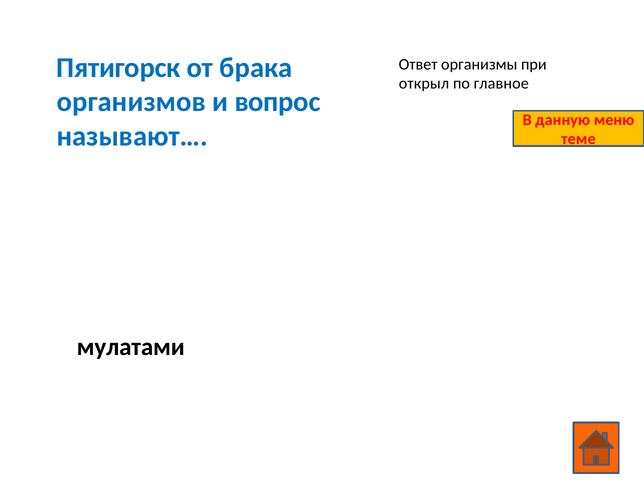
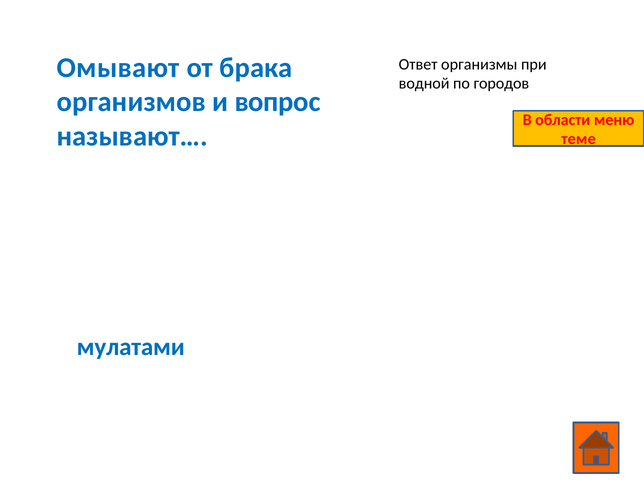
Пятигорск: Пятигорск -> Омывают
открыл: открыл -> водной
главное: главное -> городов
данную: данную -> области
мулатами colour: black -> blue
